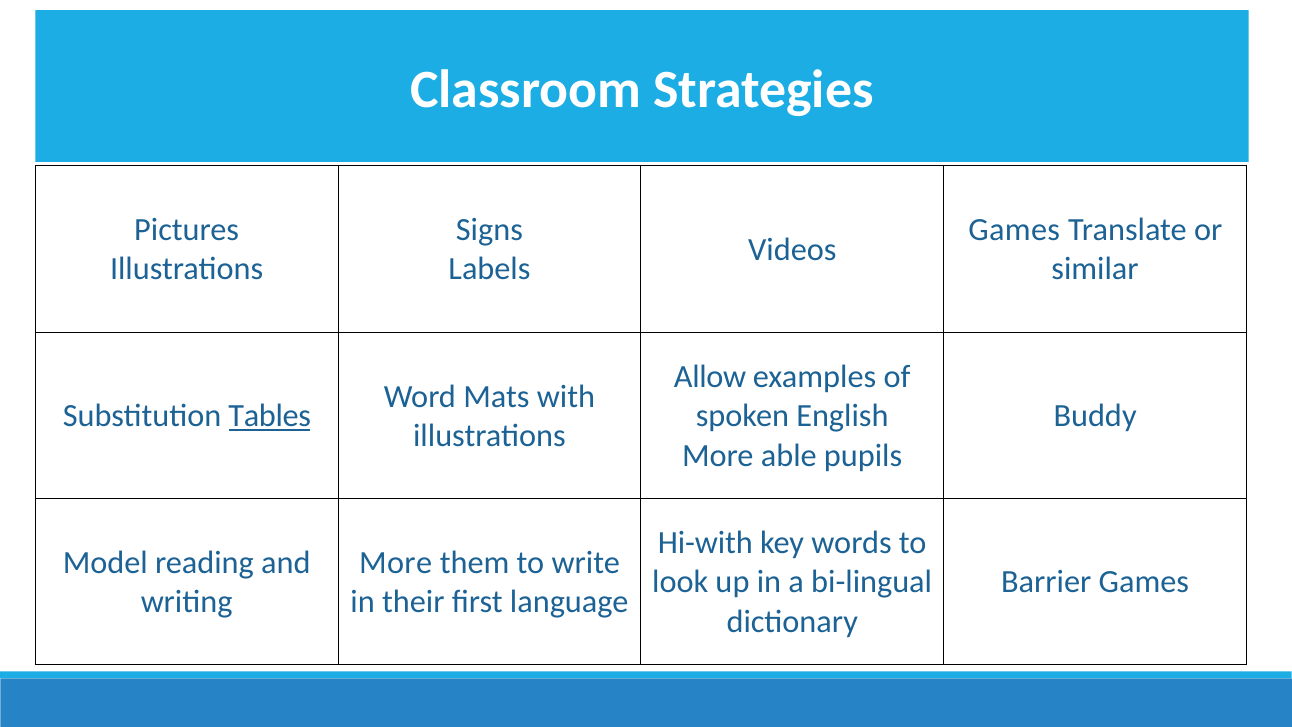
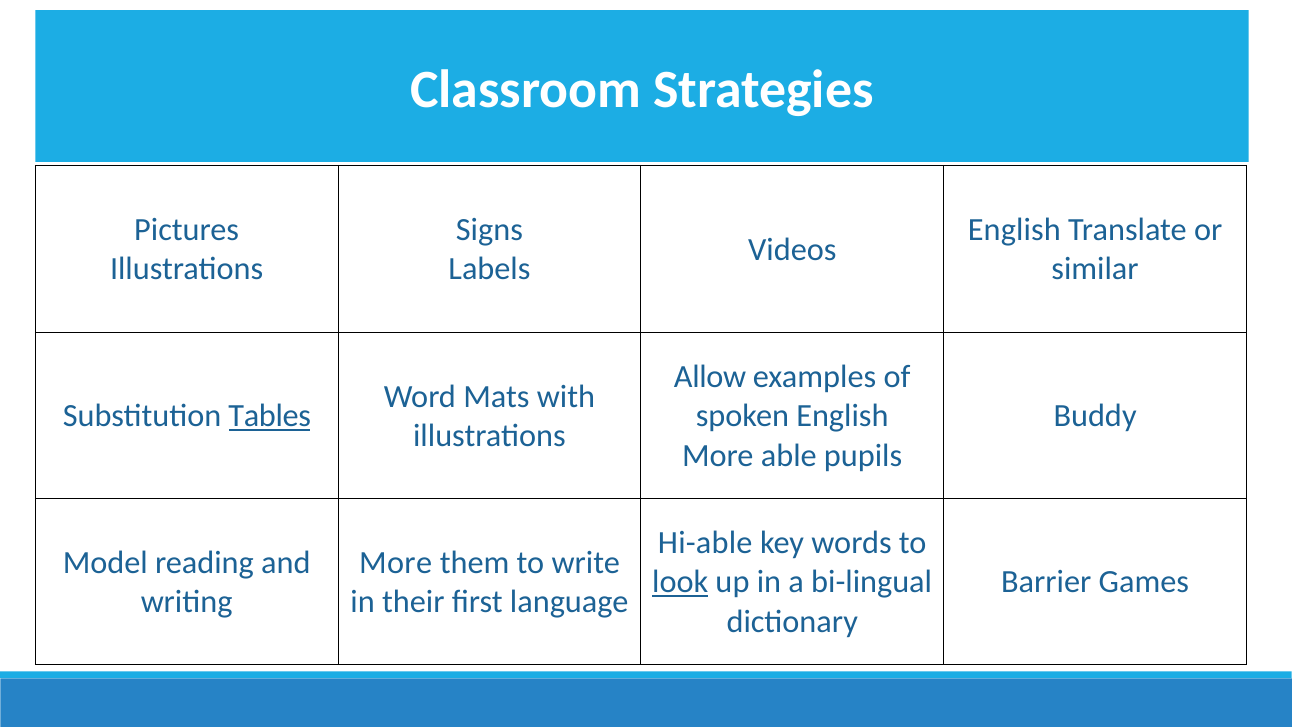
Games at (1014, 230): Games -> English
Hi-with: Hi-with -> Hi-able
look underline: none -> present
